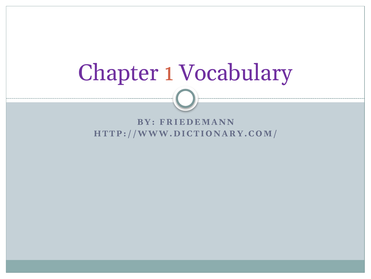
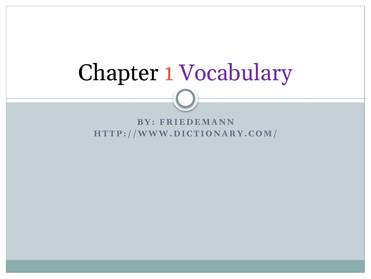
Chapter colour: purple -> black
